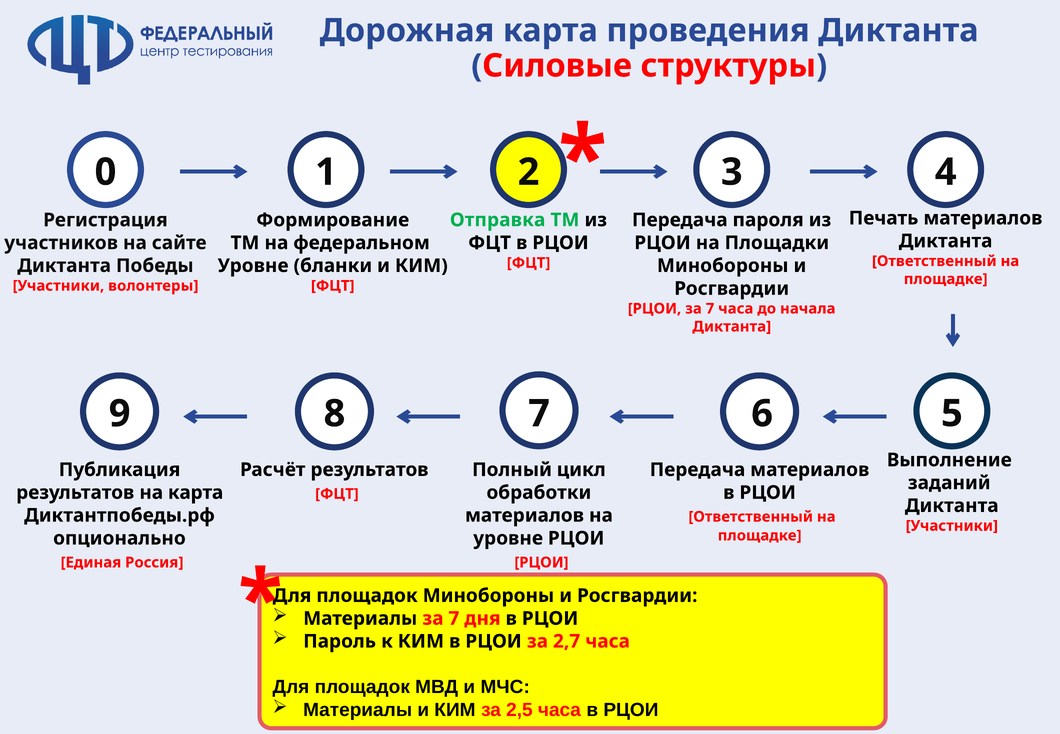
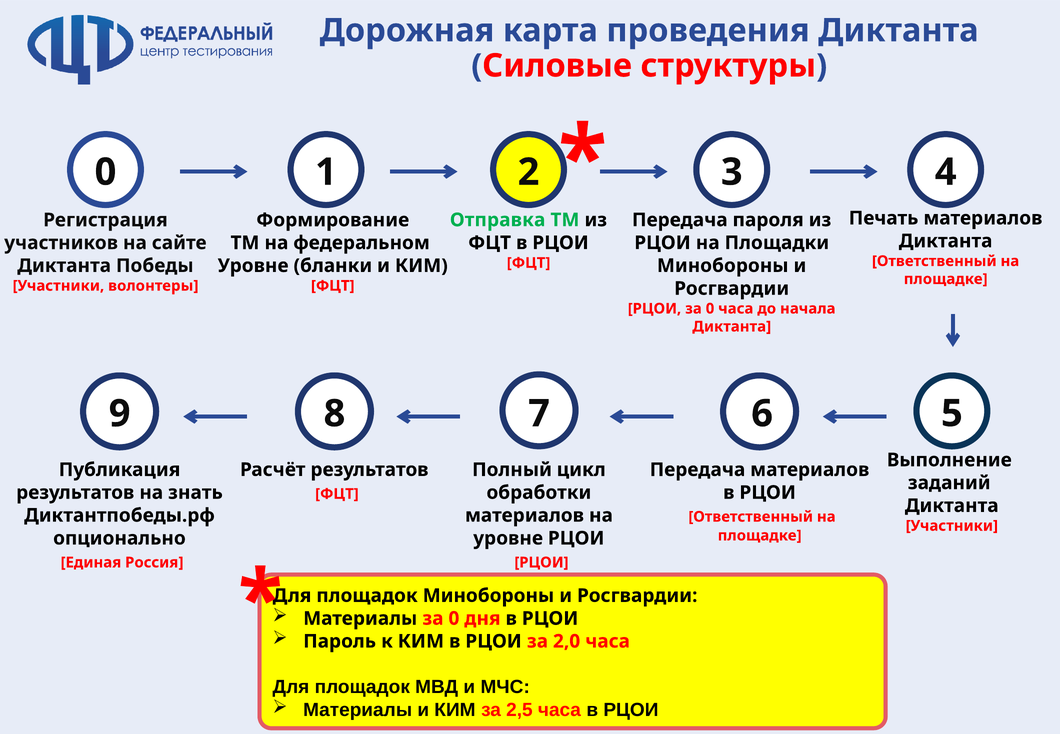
РЦОИ за 7: 7 -> 0
на карта: карта -> знать
Материалы за 7: 7 -> 0
2,7: 2,7 -> 2,0
